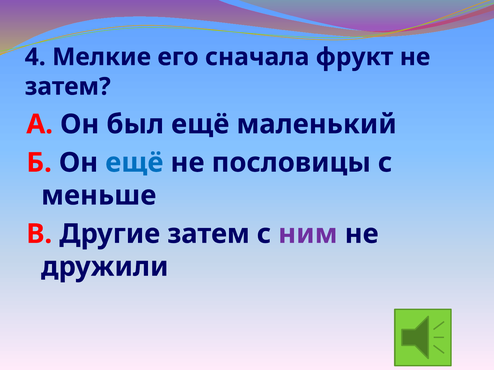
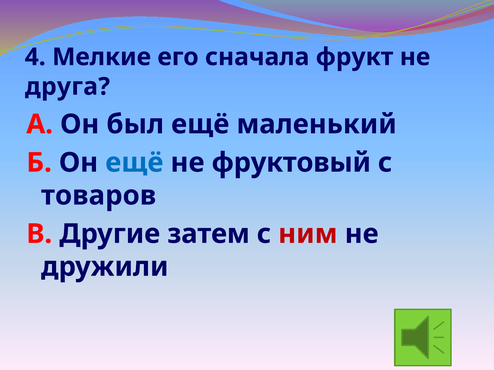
затем at (68, 87): затем -> друга
пословицы: пословицы -> фруктовый
меньше: меньше -> товаров
ним colour: purple -> red
